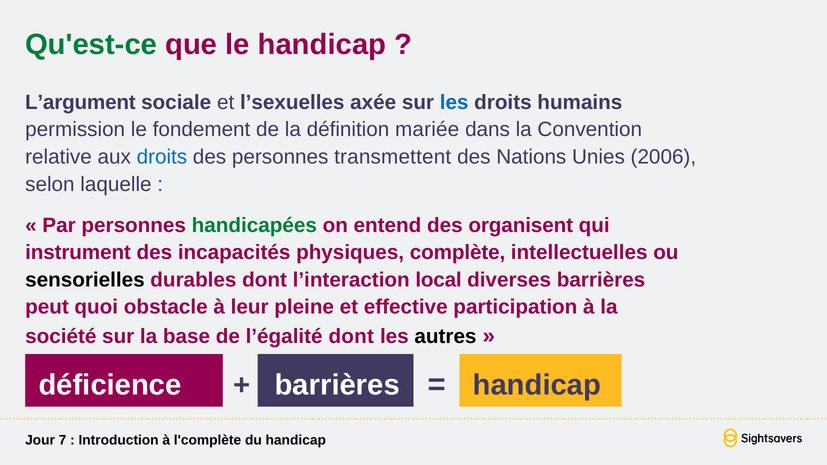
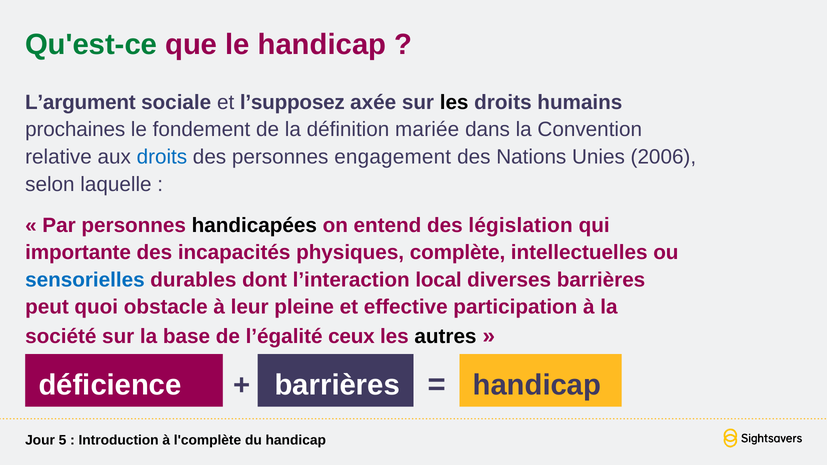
l’sexuelles: l’sexuelles -> l’supposez
les at (454, 102) colour: blue -> black
permission: permission -> prochaines
transmettent: transmettent -> engagement
handicapées colour: green -> black
organisent: organisent -> législation
instrument: instrument -> importante
sensorielles colour: black -> blue
l’égalité dont: dont -> ceux
7: 7 -> 5
